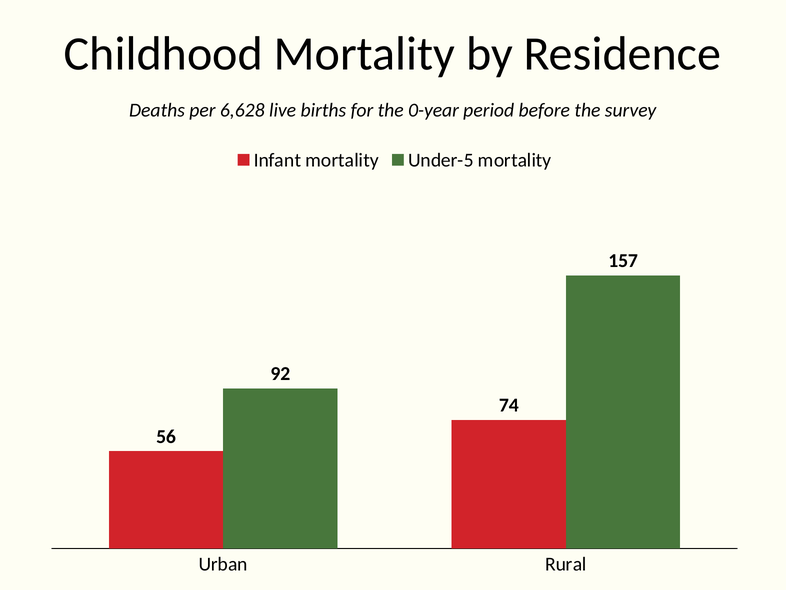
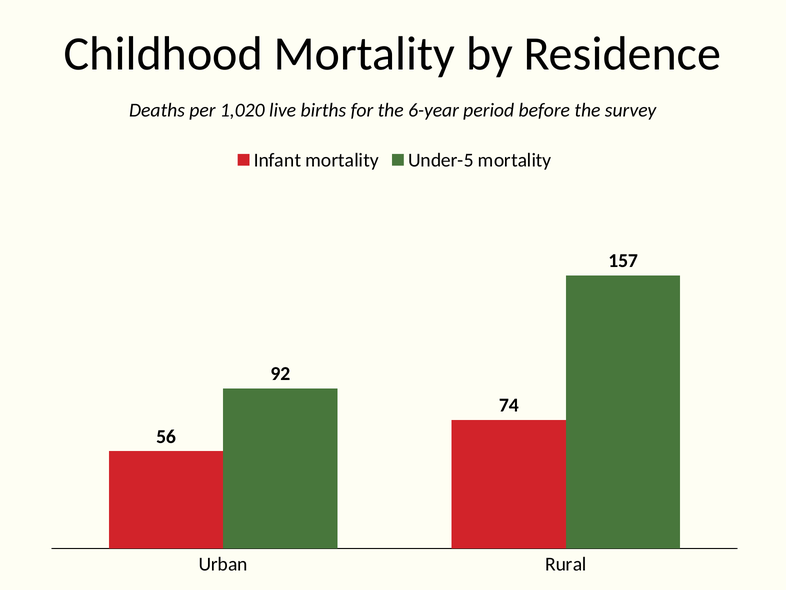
6,628: 6,628 -> 1,020
0-year: 0-year -> 6-year
